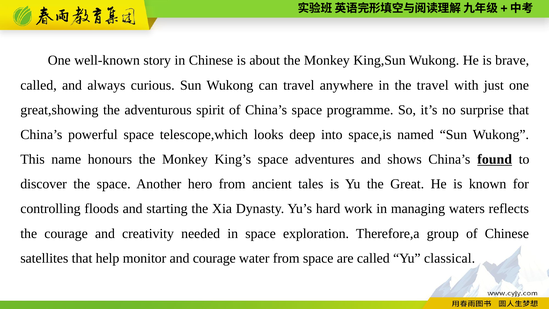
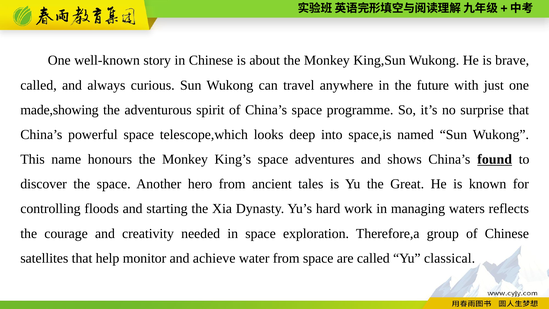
the travel: travel -> future
great,showing: great,showing -> made,showing
and courage: courage -> achieve
